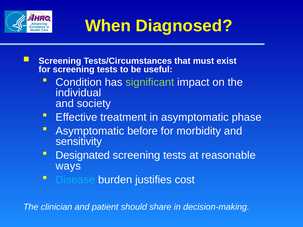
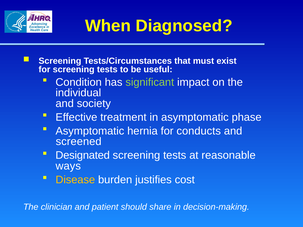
before: before -> hernia
morbidity: morbidity -> conducts
sensitivity: sensitivity -> screened
Disease colour: light blue -> yellow
